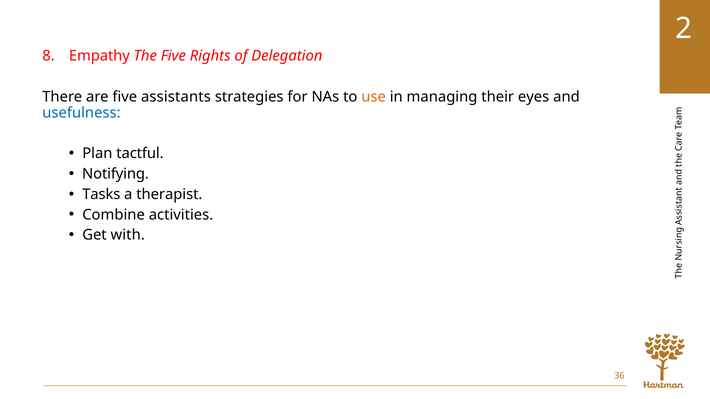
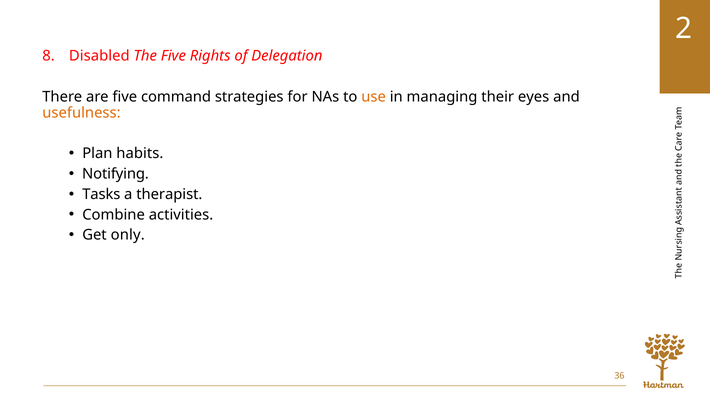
Empathy: Empathy -> Disabled
assistants: assistants -> command
usefulness colour: blue -> orange
tactful: tactful -> habits
with: with -> only
